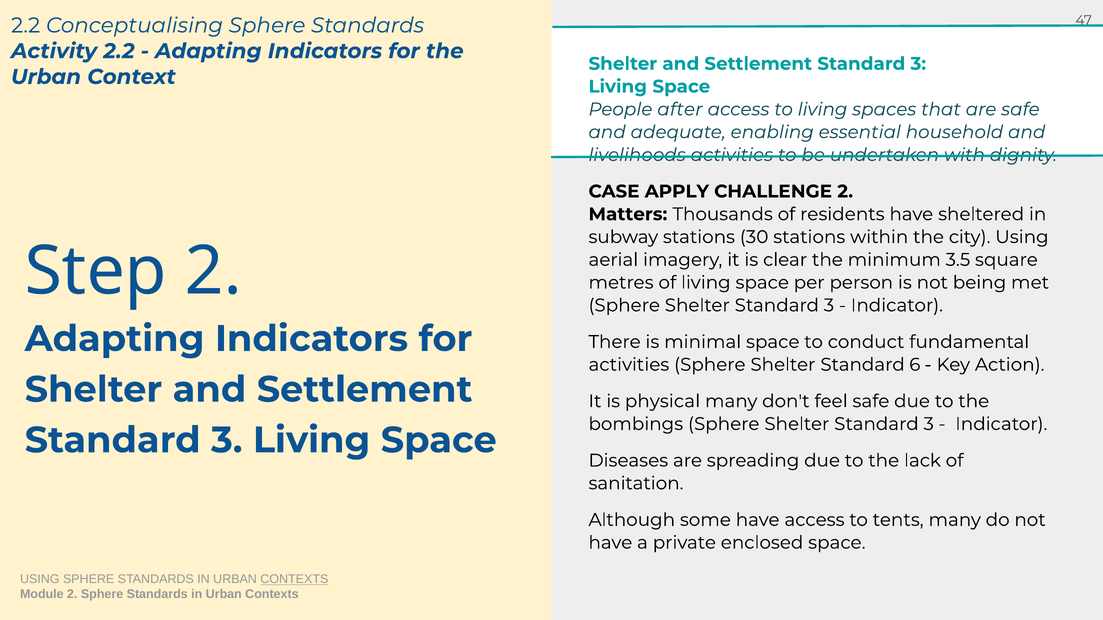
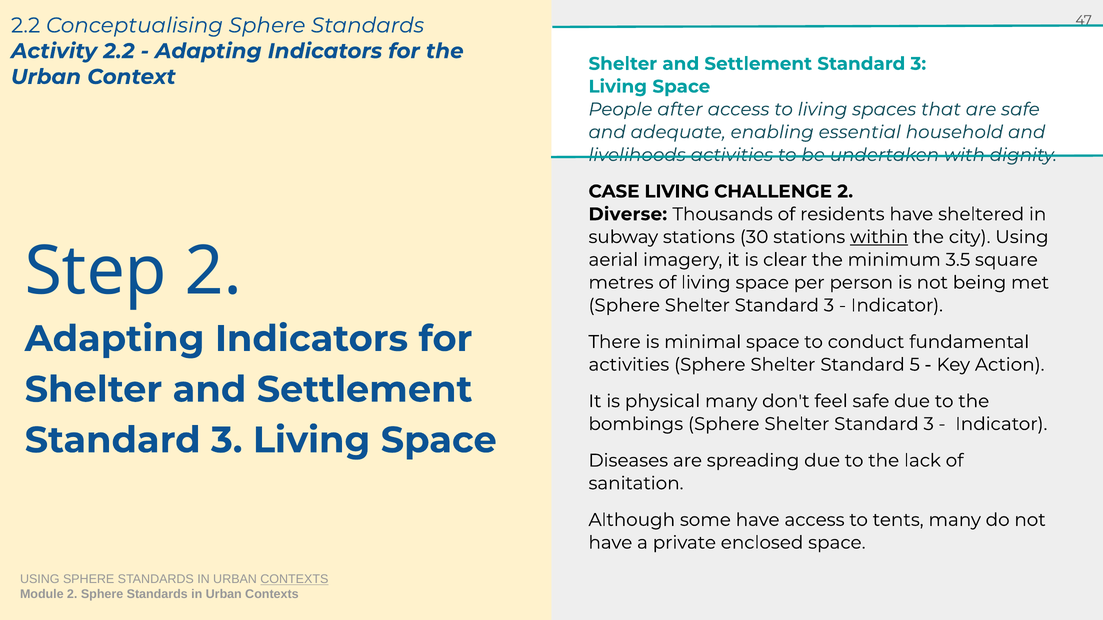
CASE APPLY: APPLY -> LIVING
Matters: Matters -> Diverse
within underline: none -> present
6: 6 -> 5
